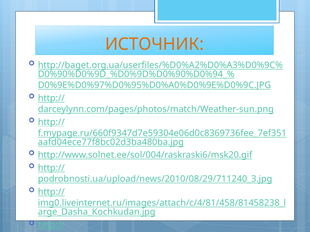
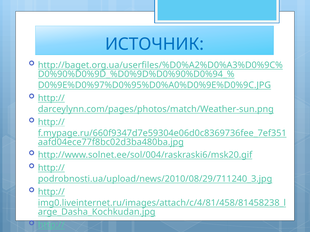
ИСТОЧНИК colour: orange -> blue
